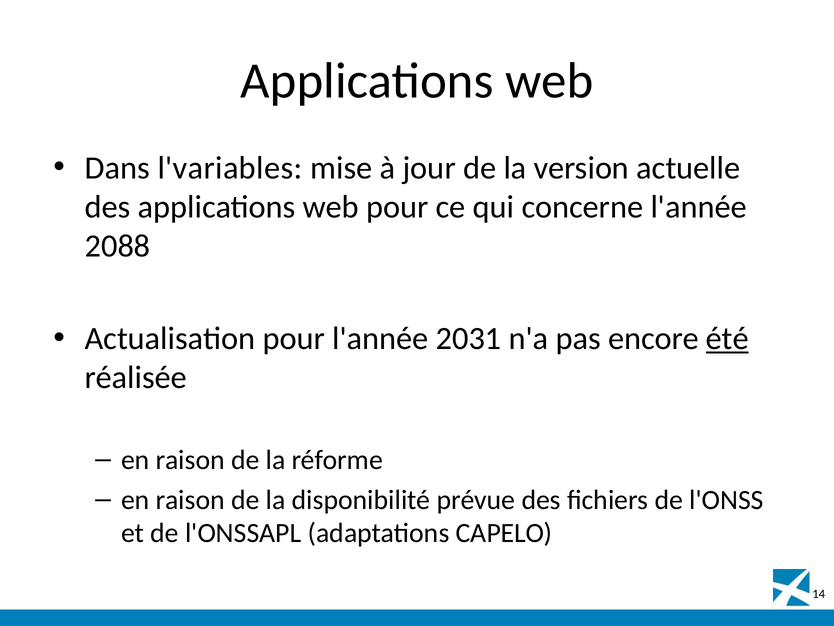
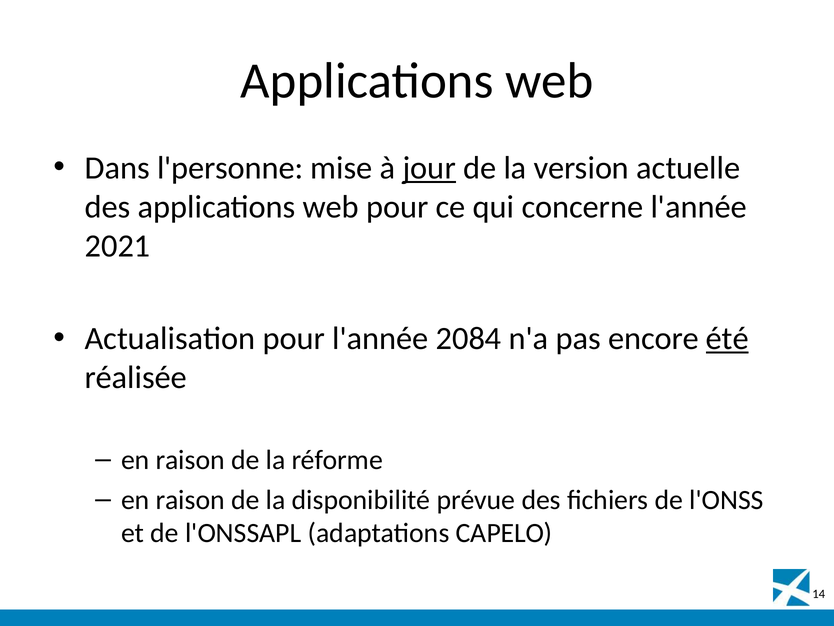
l'variables: l'variables -> l'personne
jour underline: none -> present
2088: 2088 -> 2021
2031: 2031 -> 2084
